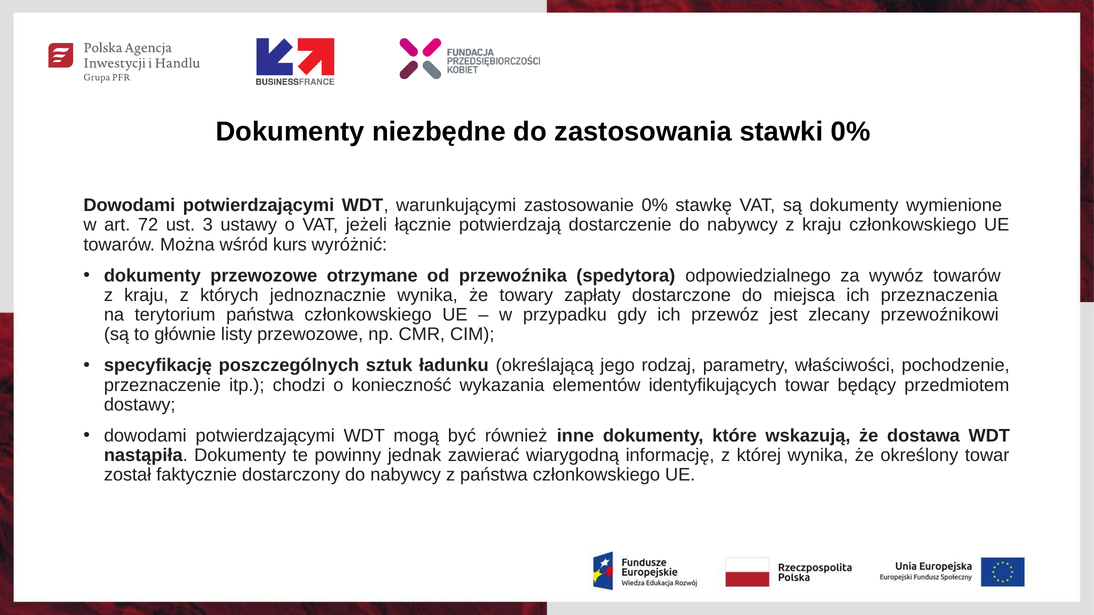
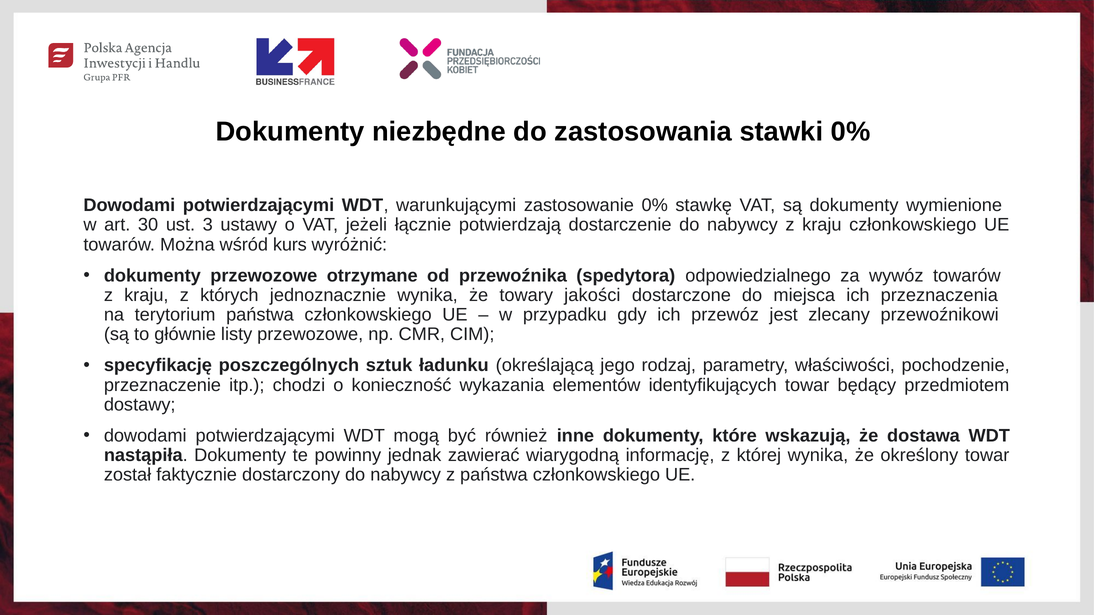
72: 72 -> 30
zapłaty: zapłaty -> jakości
